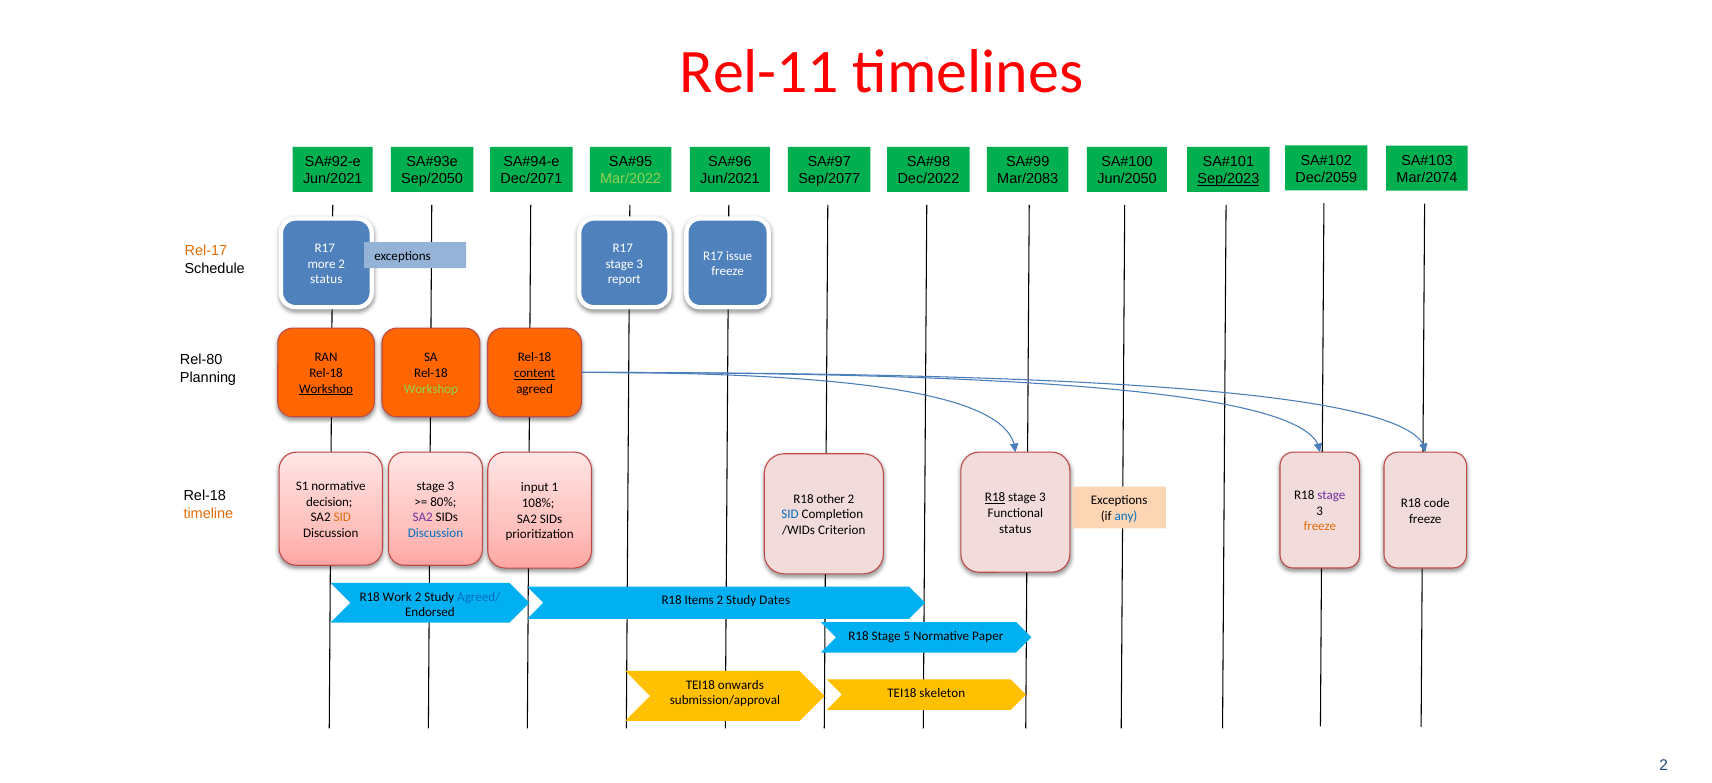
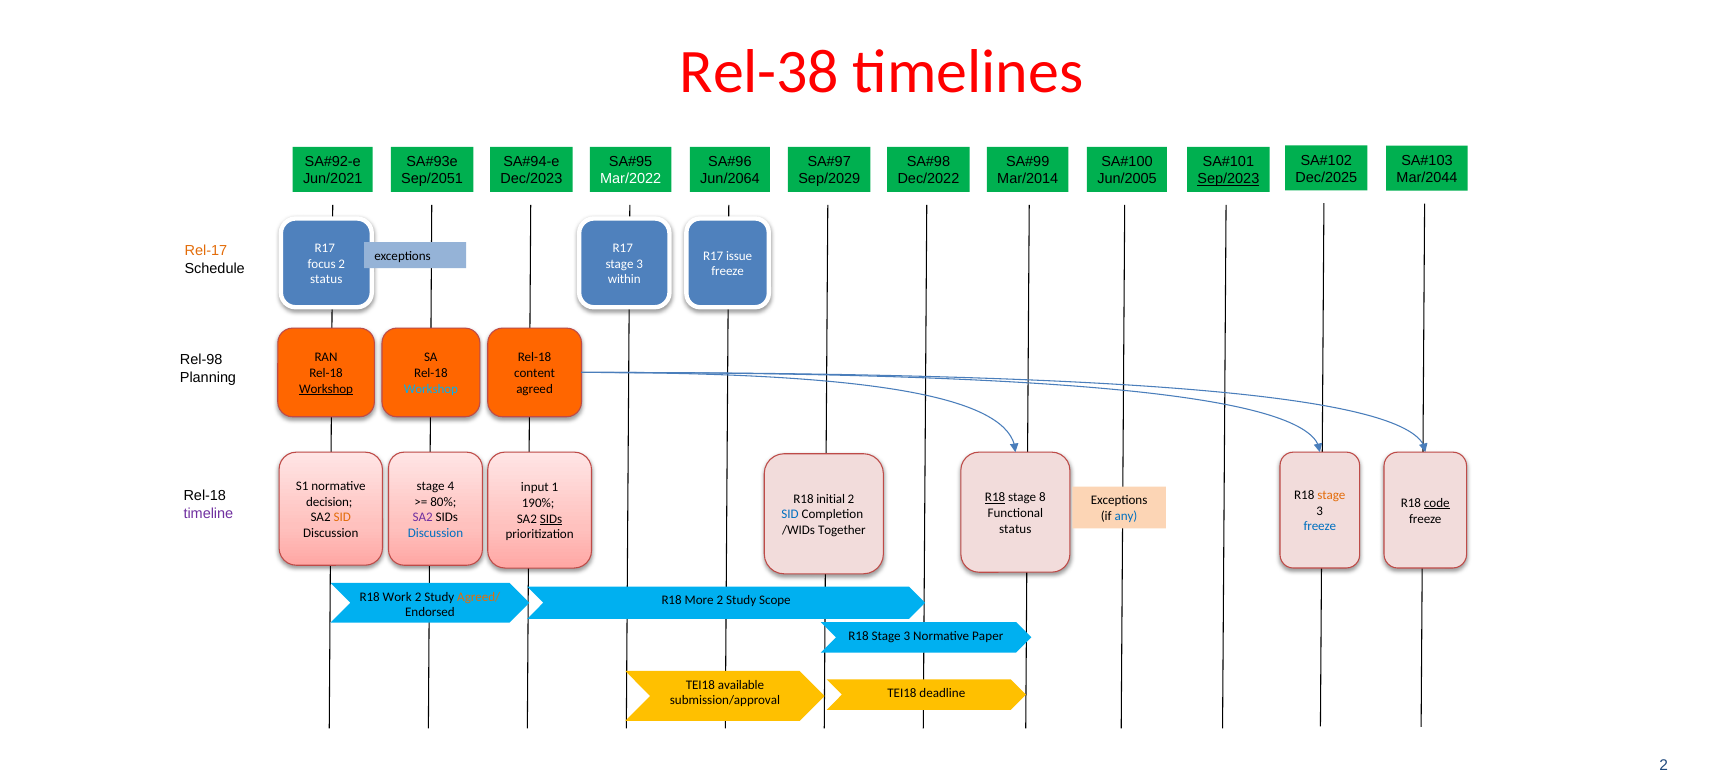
Rel-11: Rel-11 -> Rel-38
Dec/2059: Dec/2059 -> Dec/2025
Mar/2074: Mar/2074 -> Mar/2044
Sep/2050: Sep/2050 -> Sep/2051
Dec/2071: Dec/2071 -> Dec/2023
Mar/2022 colour: light green -> white
Jun/2021 at (730, 179): Jun/2021 -> Jun/2064
Sep/2077: Sep/2077 -> Sep/2029
Mar/2083: Mar/2083 -> Mar/2014
Jun/2050: Jun/2050 -> Jun/2005
more: more -> focus
report: report -> within
Rel-80: Rel-80 -> Rel-98
content underline: present -> none
Workshop at (431, 389) colour: light green -> light blue
3 at (451, 486): 3 -> 4
stage at (1331, 495) colour: purple -> orange
3 at (1042, 497): 3 -> 8
other: other -> initial
108%: 108% -> 190%
code underline: none -> present
timeline colour: orange -> purple
SIDs at (551, 519) underline: none -> present
freeze at (1320, 527) colour: orange -> blue
Criterion: Criterion -> Together
Agreed/ colour: blue -> orange
Items: Items -> More
Dates: Dates -> Scope
5 at (907, 636): 5 -> 3
onwards: onwards -> available
skeleton: skeleton -> deadline
